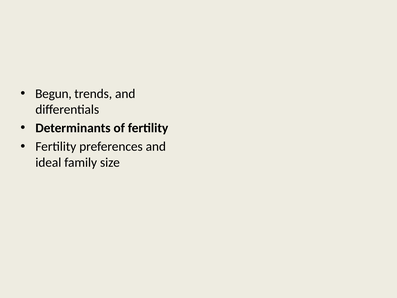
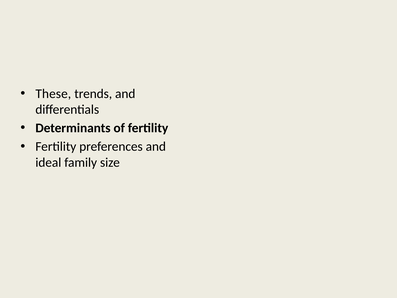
Begun: Begun -> These
